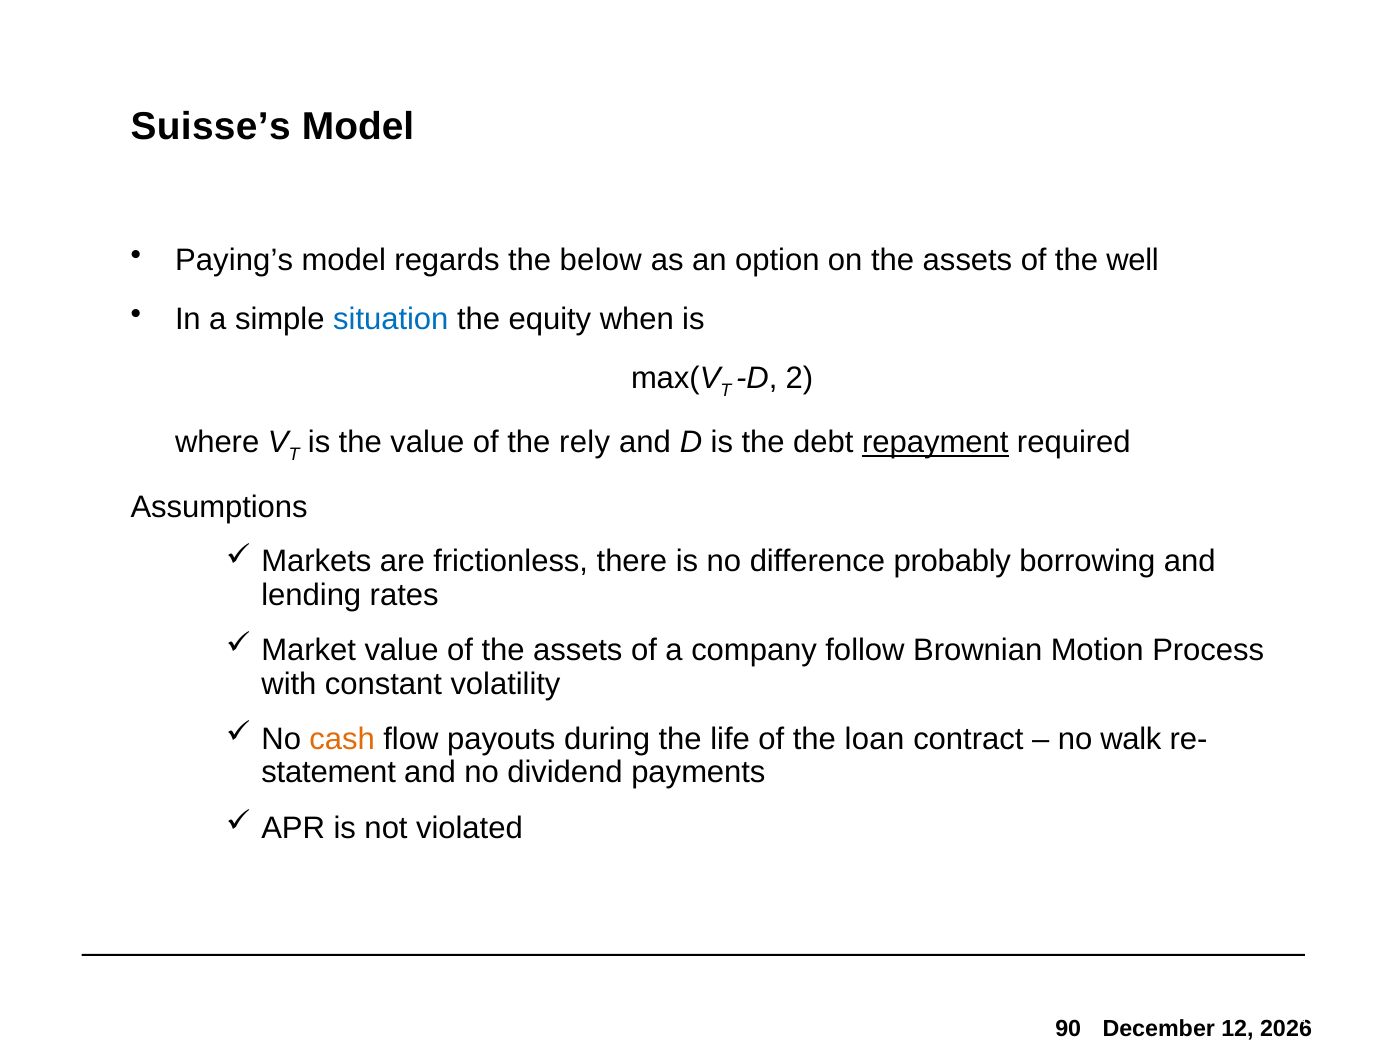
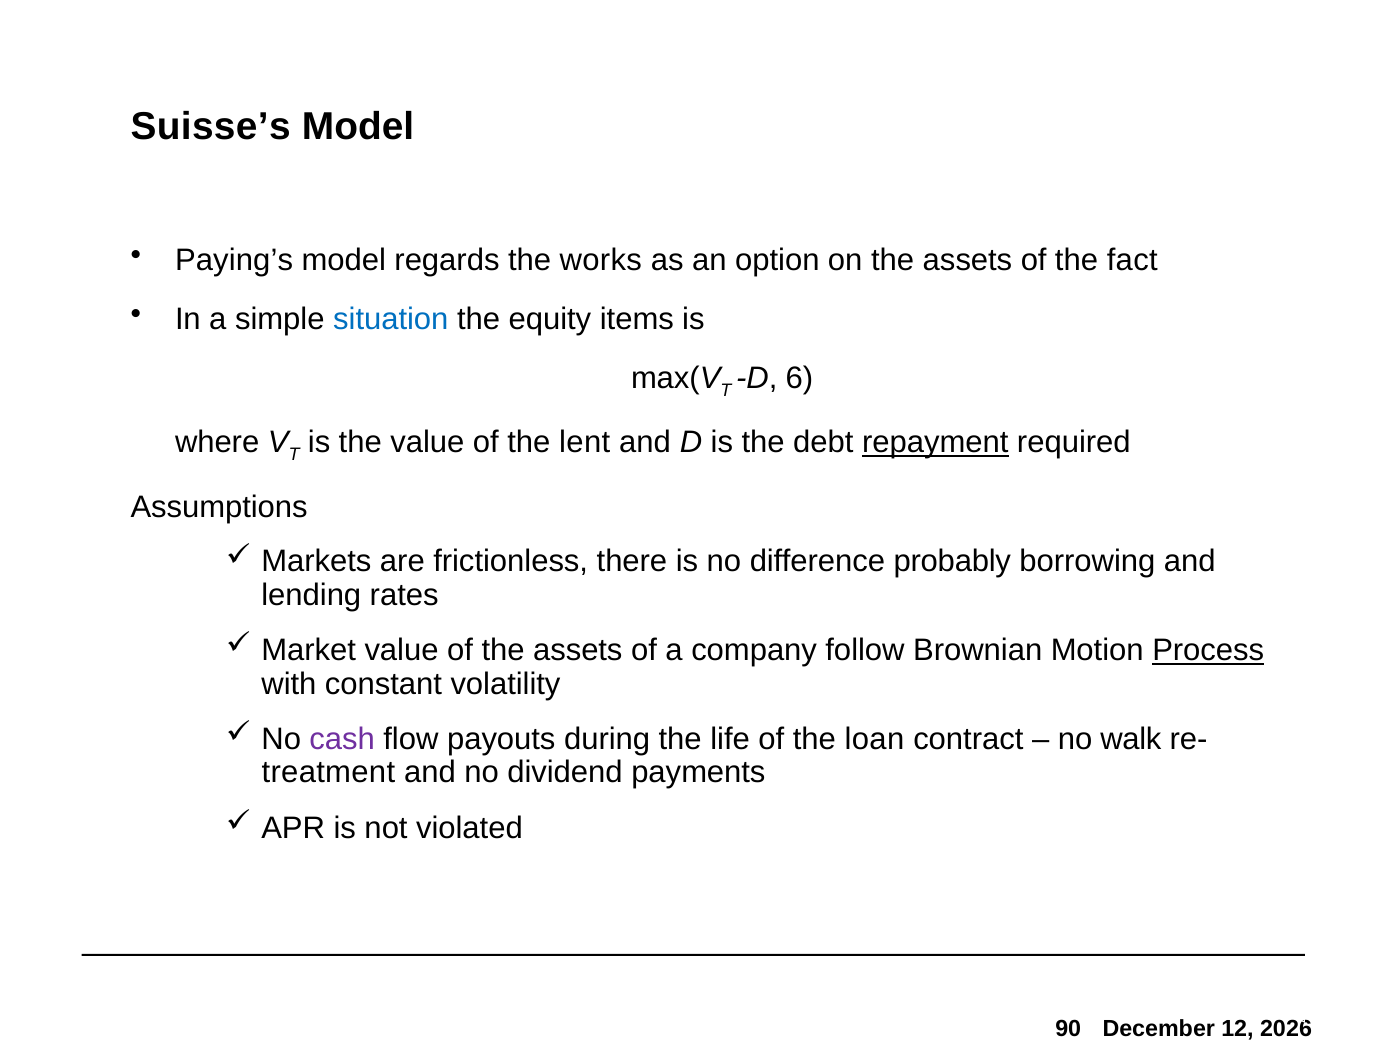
below: below -> works
well: well -> fact
when: when -> items
2: 2 -> 6
rely: rely -> lent
Process underline: none -> present
cash colour: orange -> purple
statement: statement -> treatment
